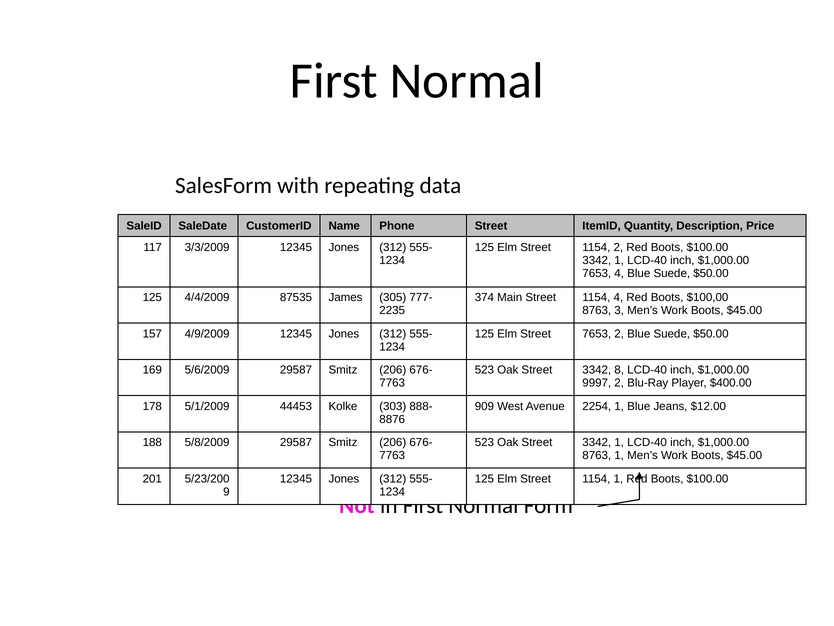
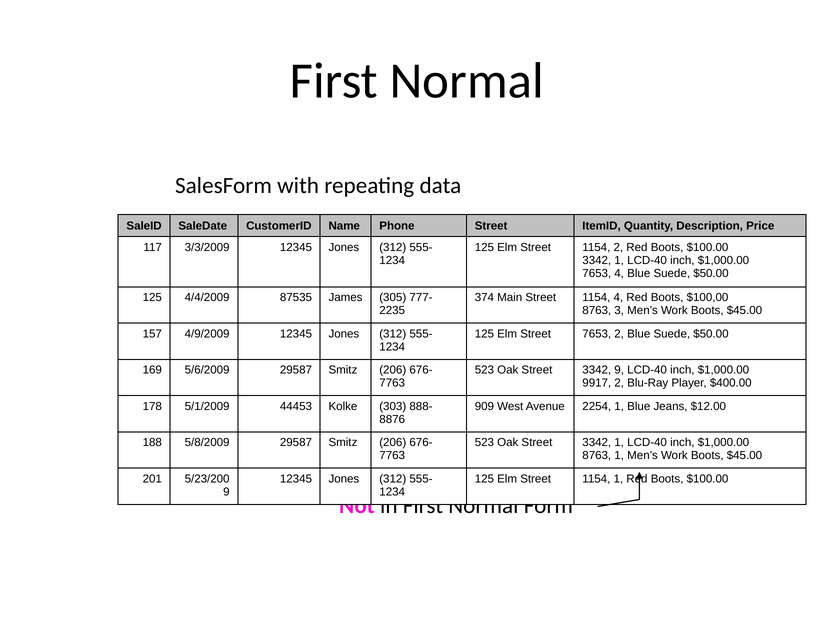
3342 8: 8 -> 9
9997: 9997 -> 9917
